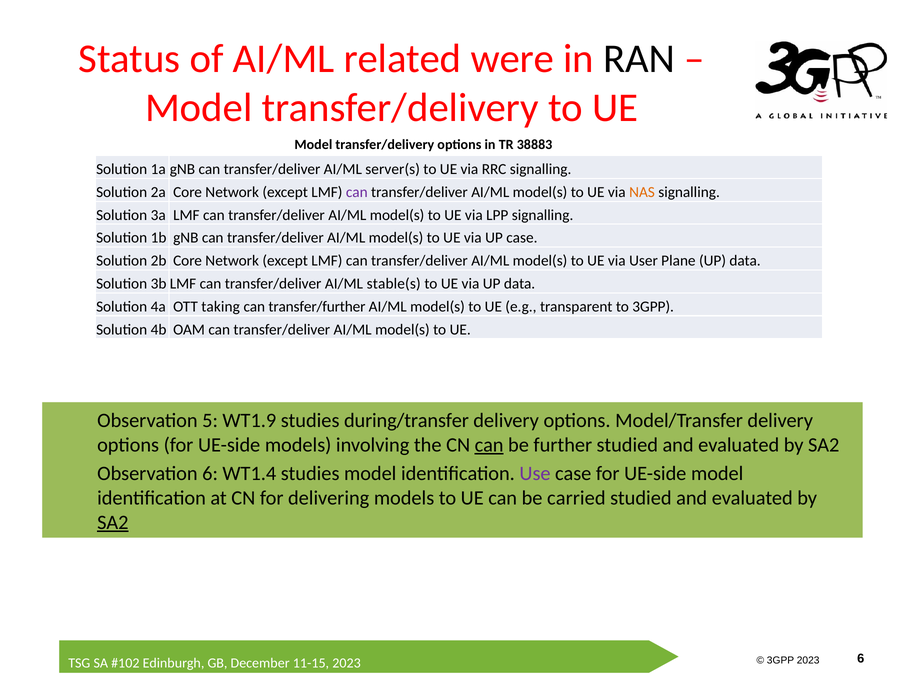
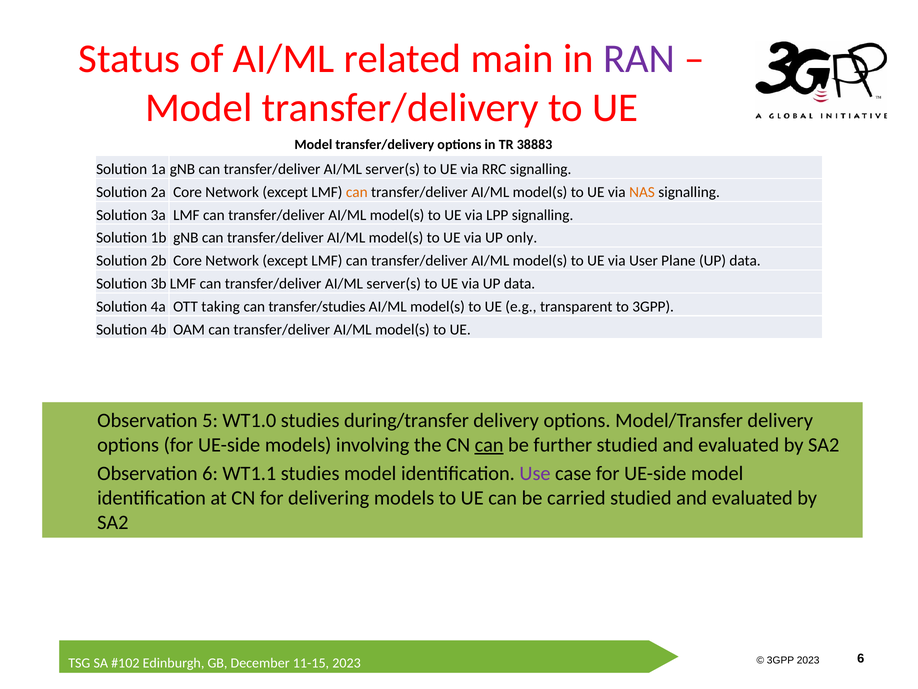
were: were -> main
RAN colour: black -> purple
can at (357, 192) colour: purple -> orange
UP case: case -> only
stable(s at (394, 284): stable(s -> server(s
transfer/further: transfer/further -> transfer/studies
WT1.9: WT1.9 -> WT1.0
WT1.4: WT1.4 -> WT1.1
SA2 at (113, 522) underline: present -> none
